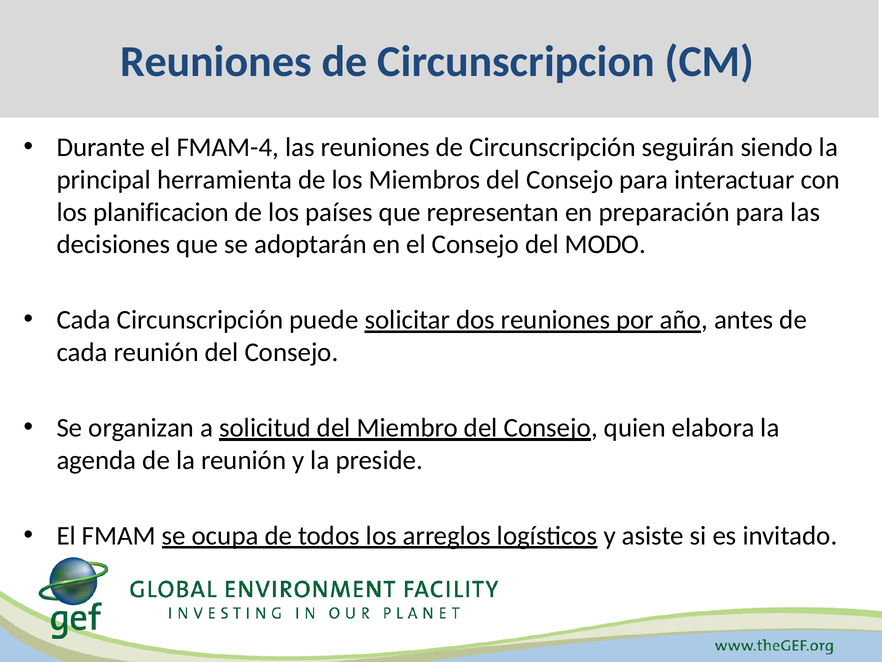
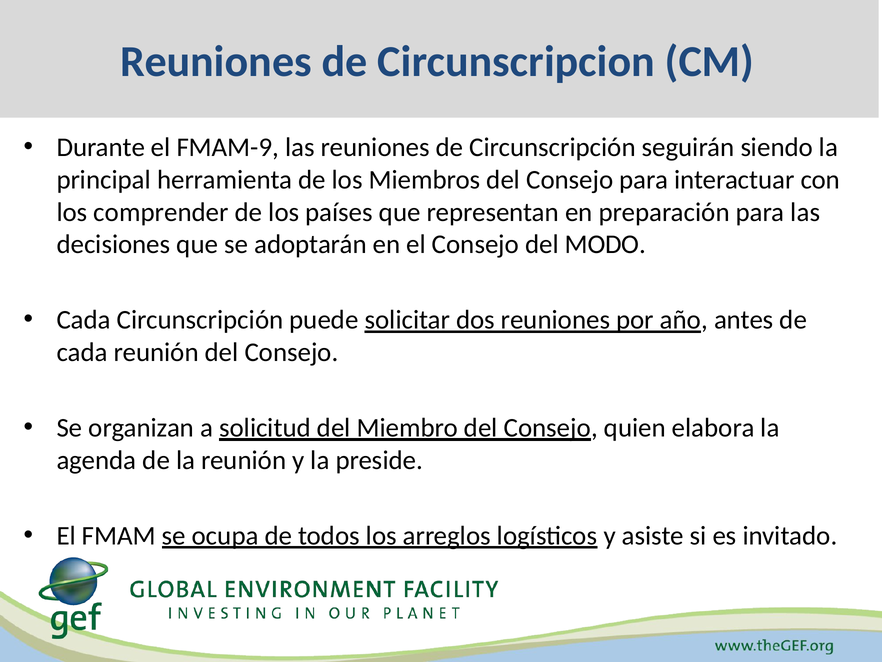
FMAM-4: FMAM-4 -> FMAM-9
planificacion: planificacion -> comprender
